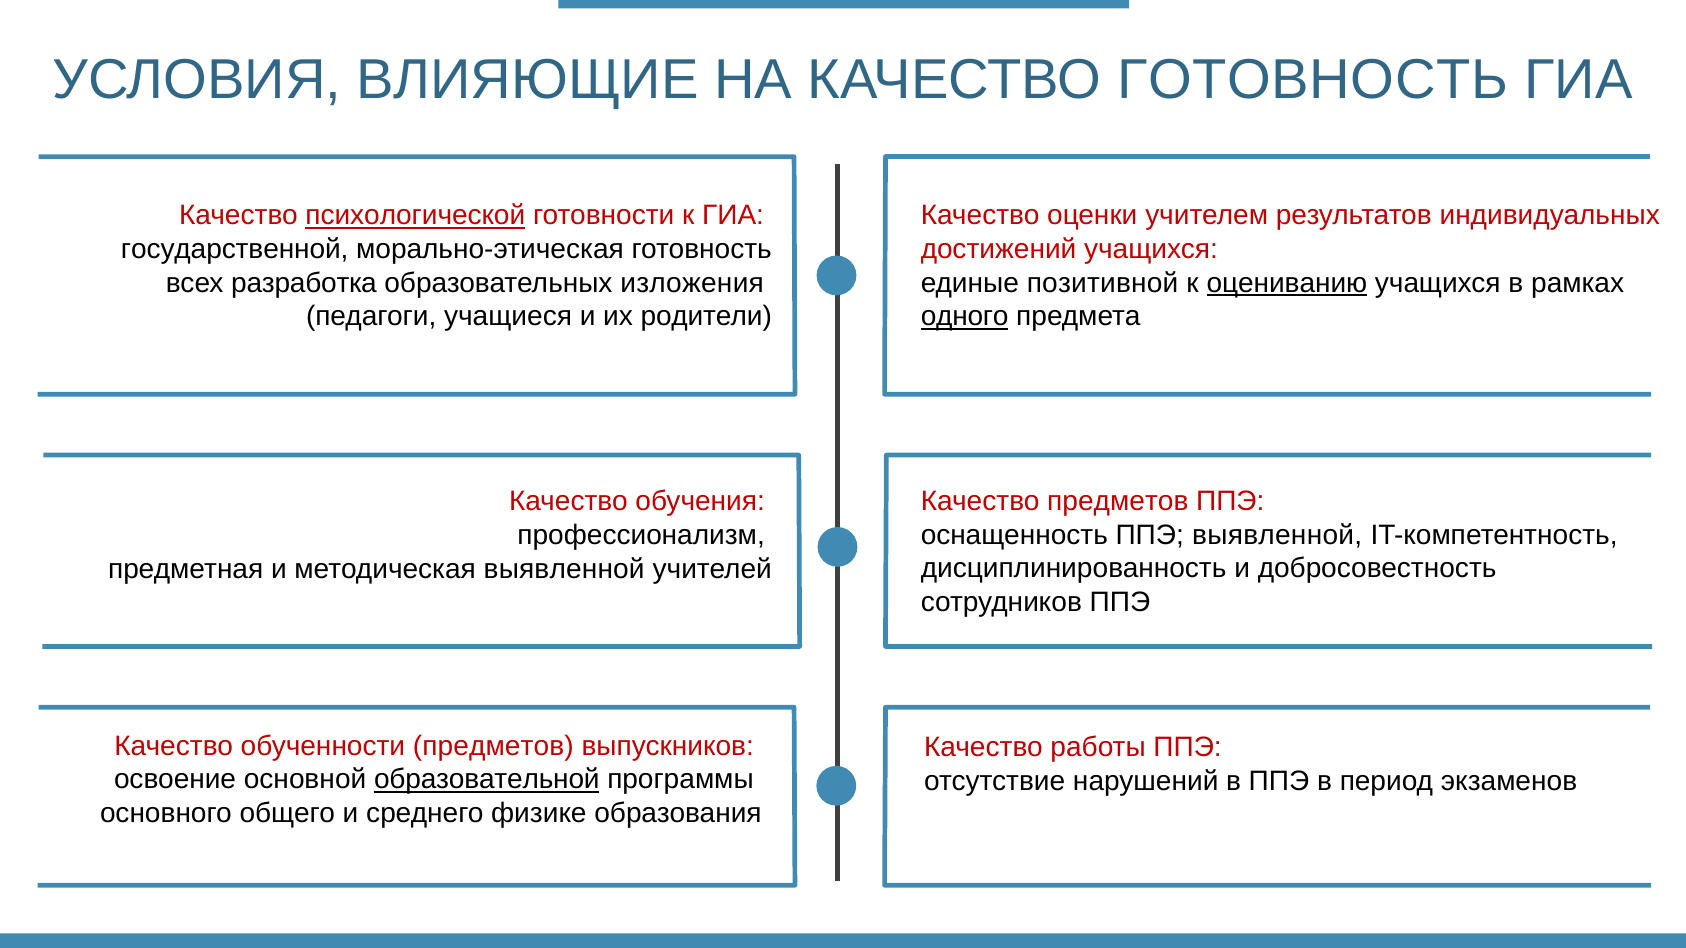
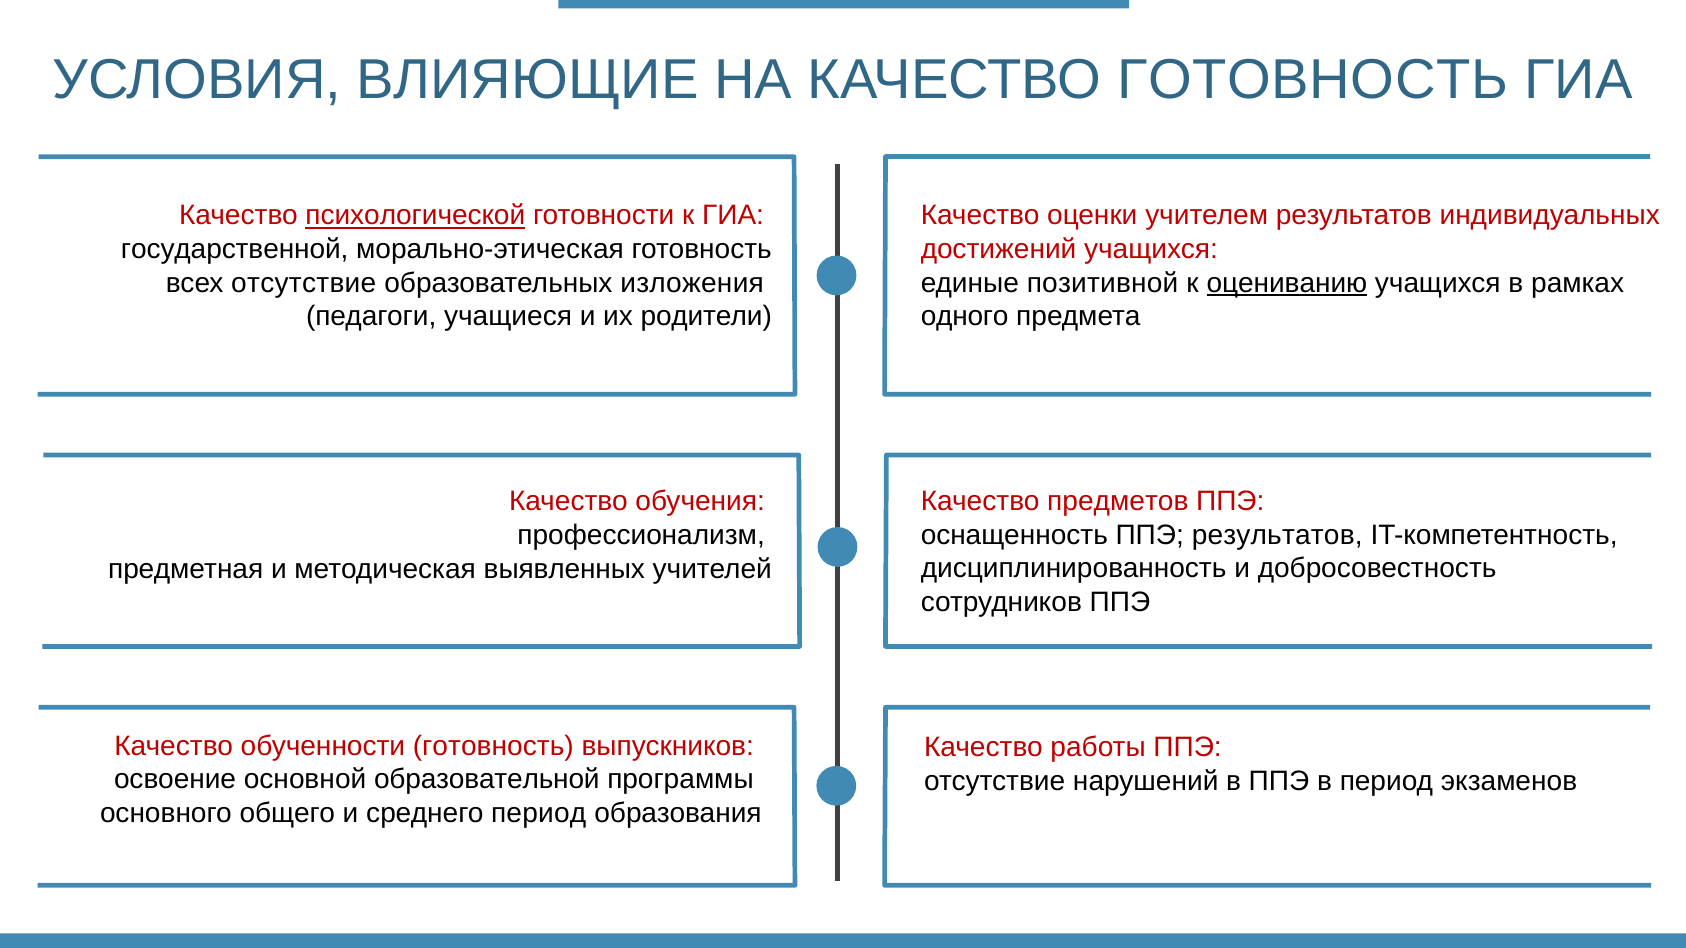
всех разработка: разработка -> отсутствие
одного underline: present -> none
ППЭ выявленной: выявленной -> результатов
методическая выявленной: выявленной -> выявленных
обученности предметов: предметов -> готовность
образовательной underline: present -> none
среднего физике: физике -> период
